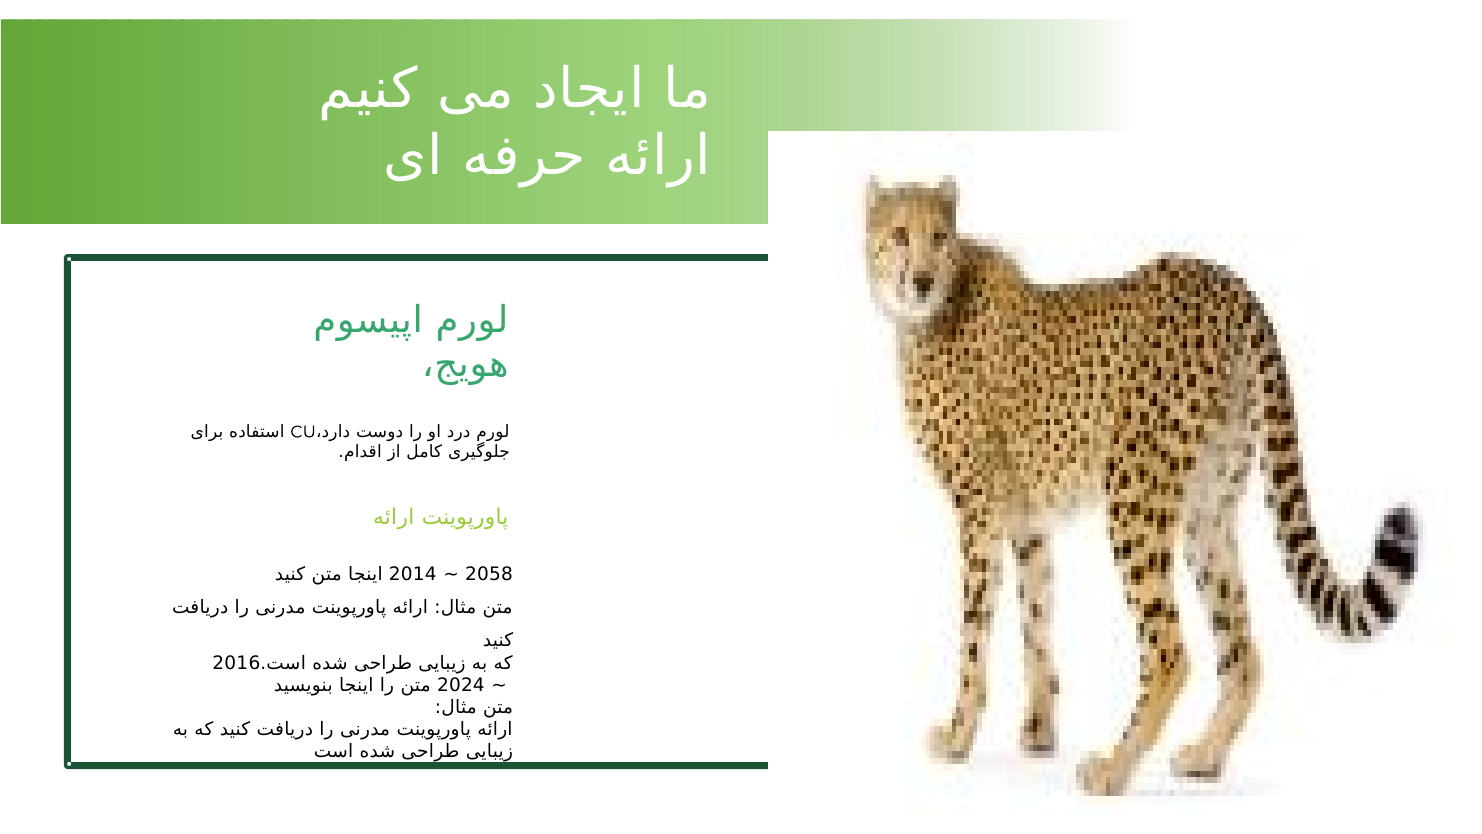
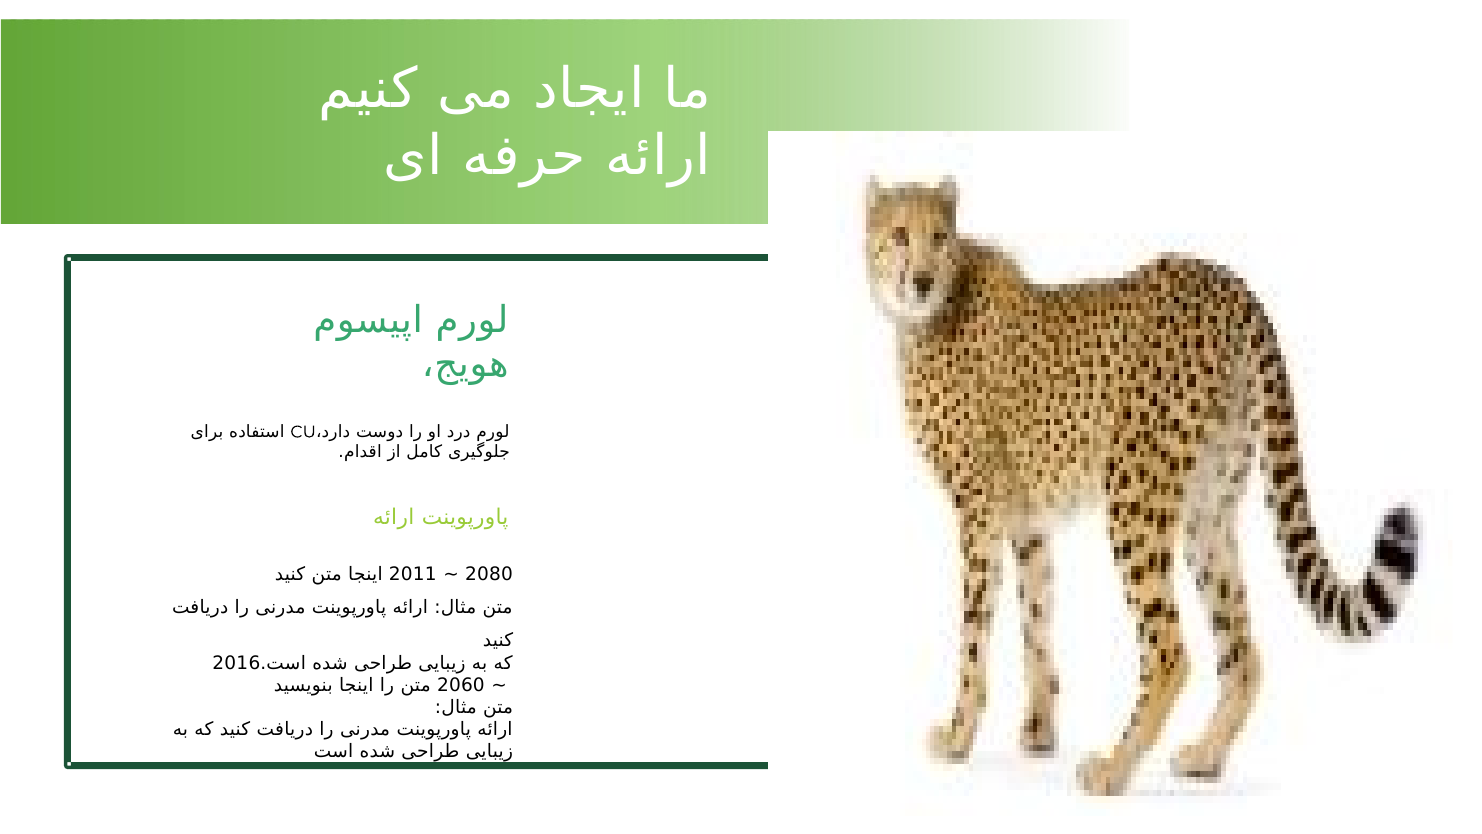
2014: 2014 -> 2011
2058: 2058 -> 2080
2024: 2024 -> 2060
